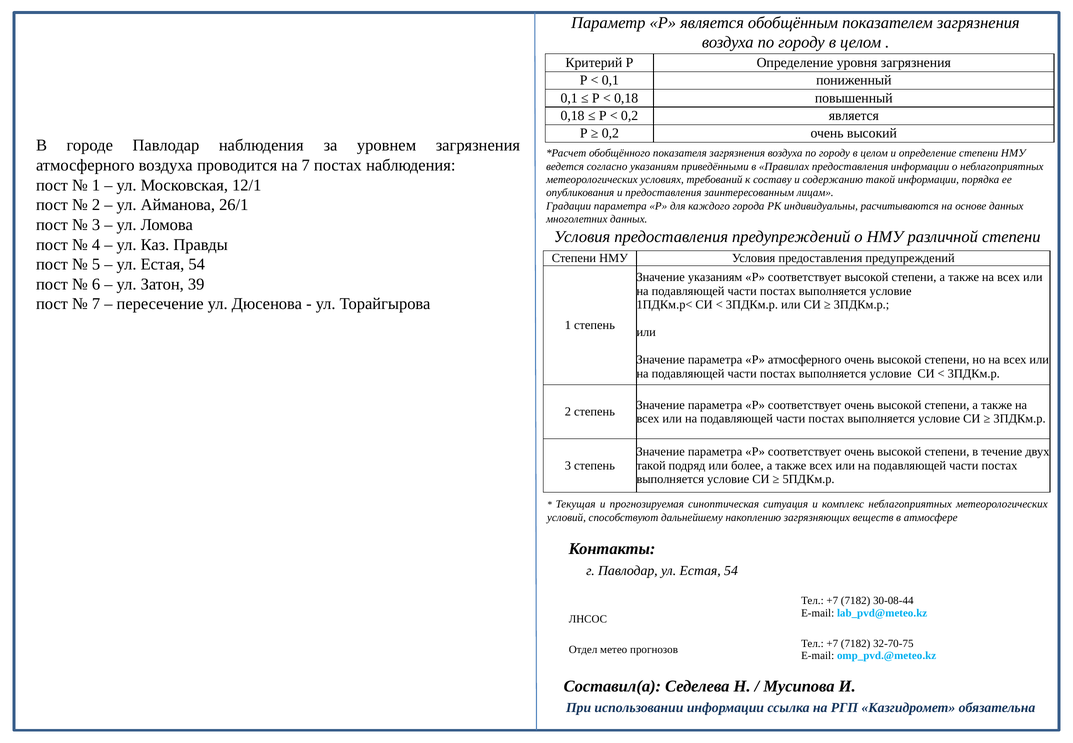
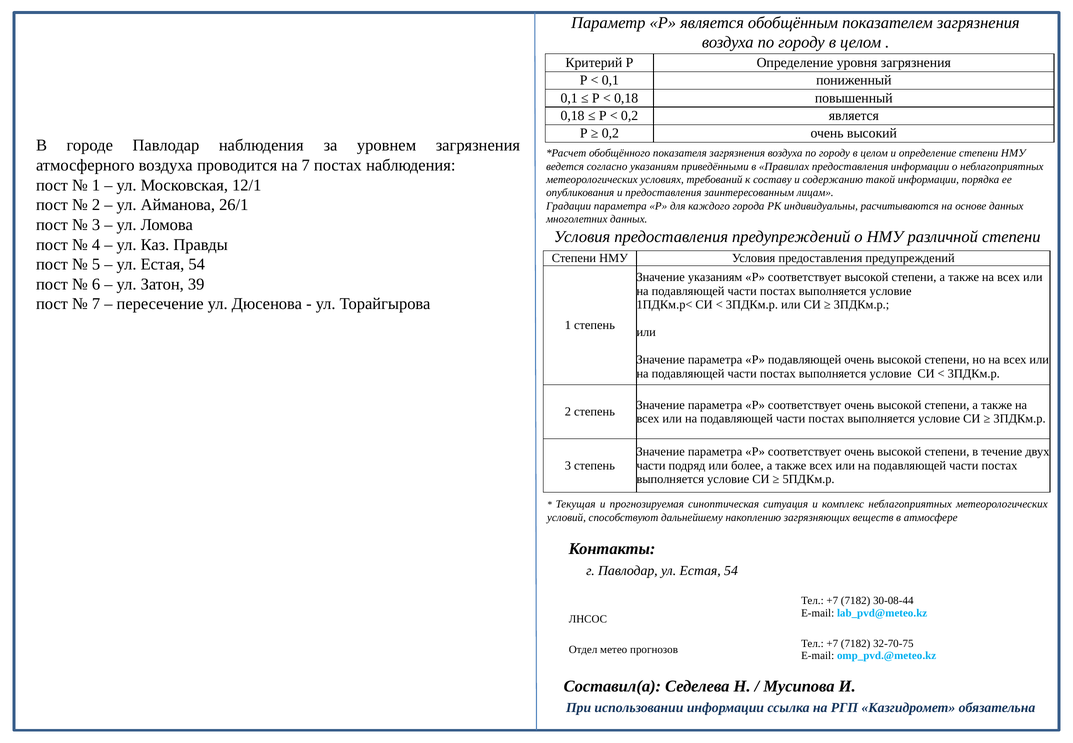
Р атмосферного: атмосферного -> подавляющей
такой at (651, 465): такой -> части
